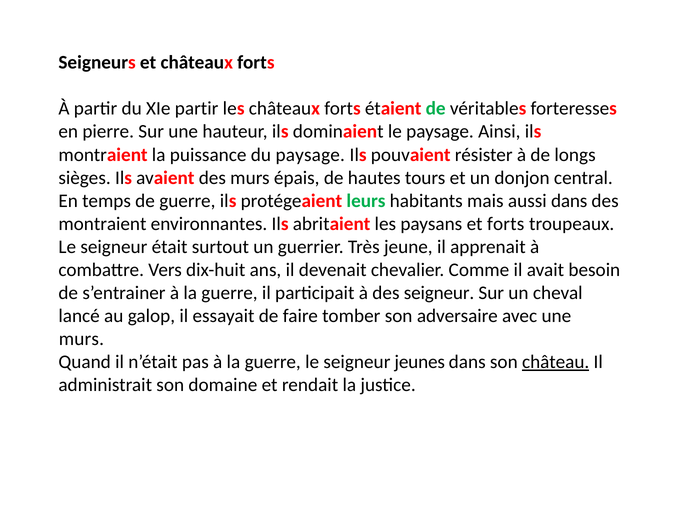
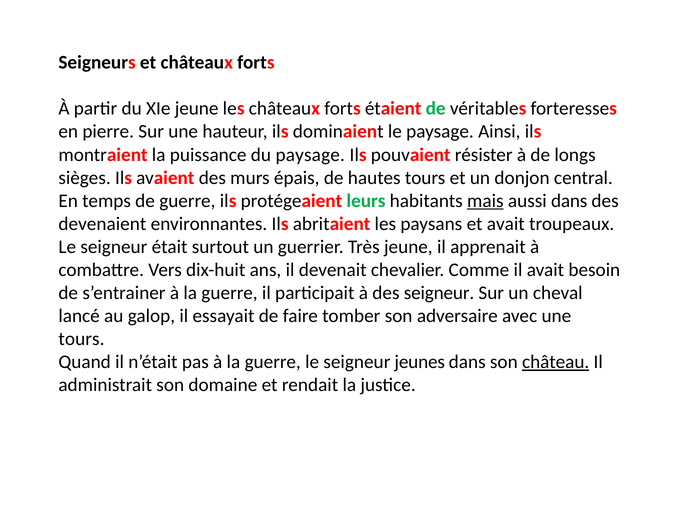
XIe partir: partir -> jeune
mais underline: none -> present
montraient at (102, 224): montraient -> devenaient
et forts: forts -> avait
murs at (81, 339): murs -> tours
